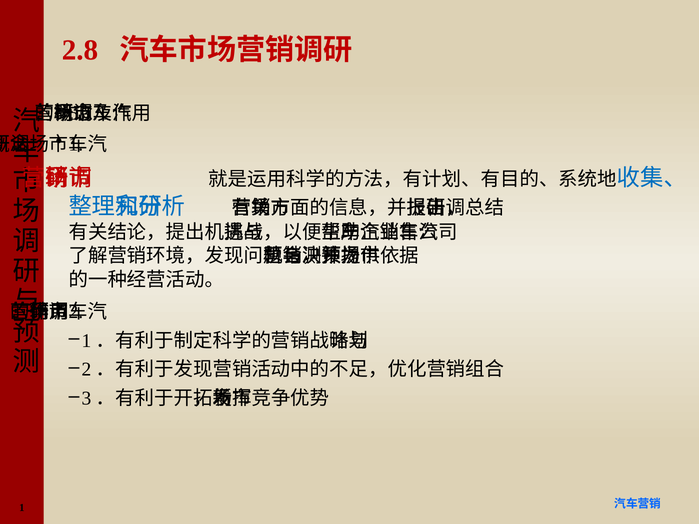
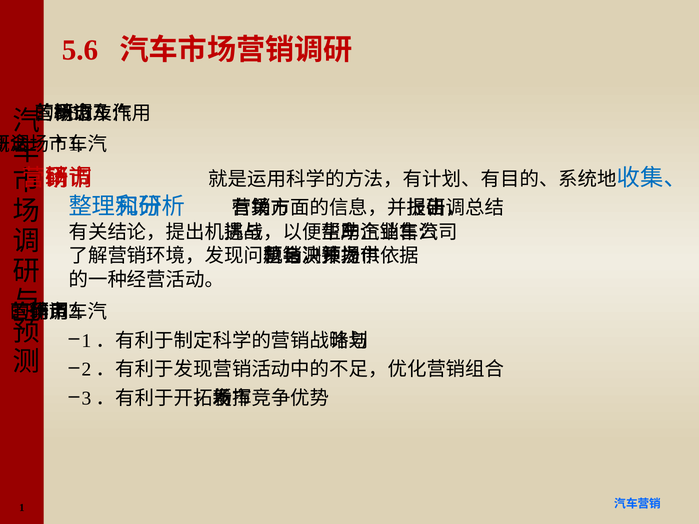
2.8: 2.8 -> 5.6
